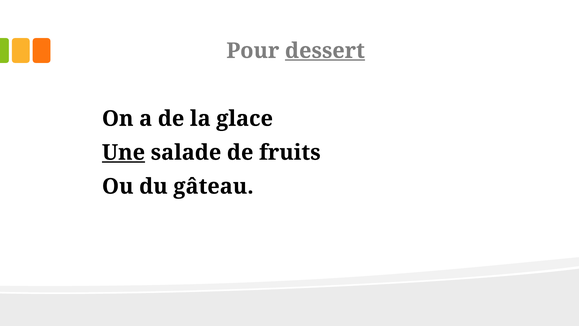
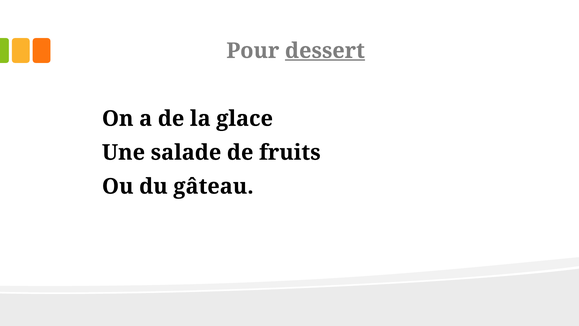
Une underline: present -> none
